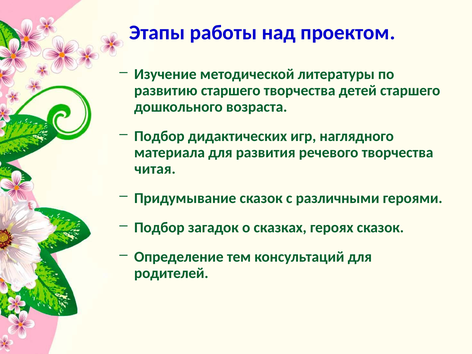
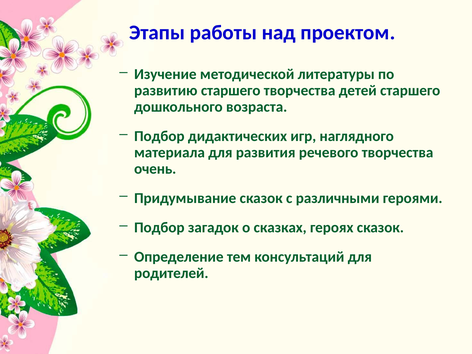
читая: читая -> очень
